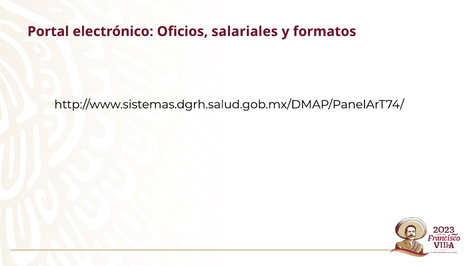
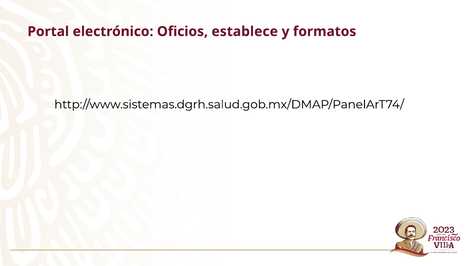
salariales: salariales -> establece
